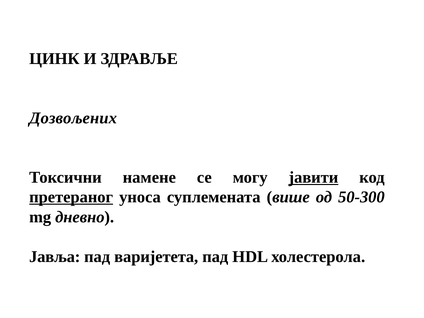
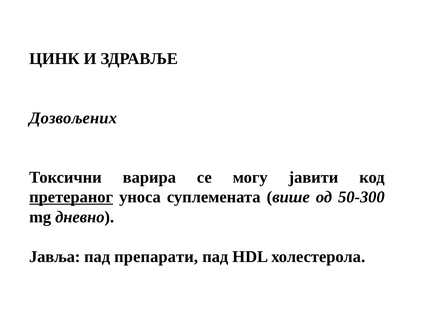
намене: намене -> варира
јавити underline: present -> none
варијетета: варијетета -> препарати
